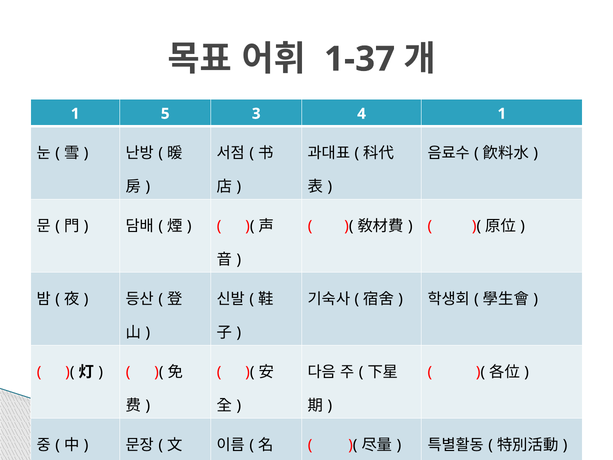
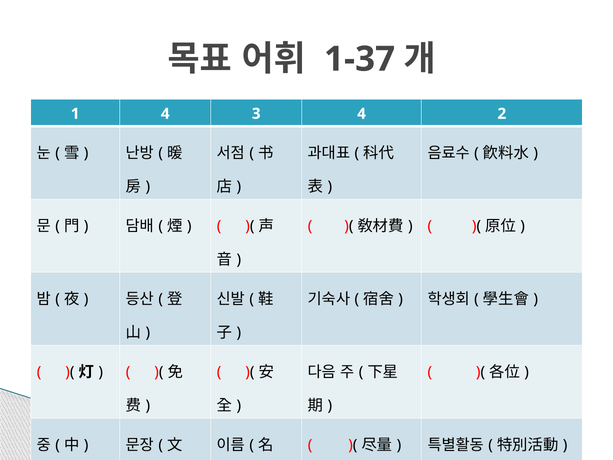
1 5: 5 -> 4
4 1: 1 -> 2
